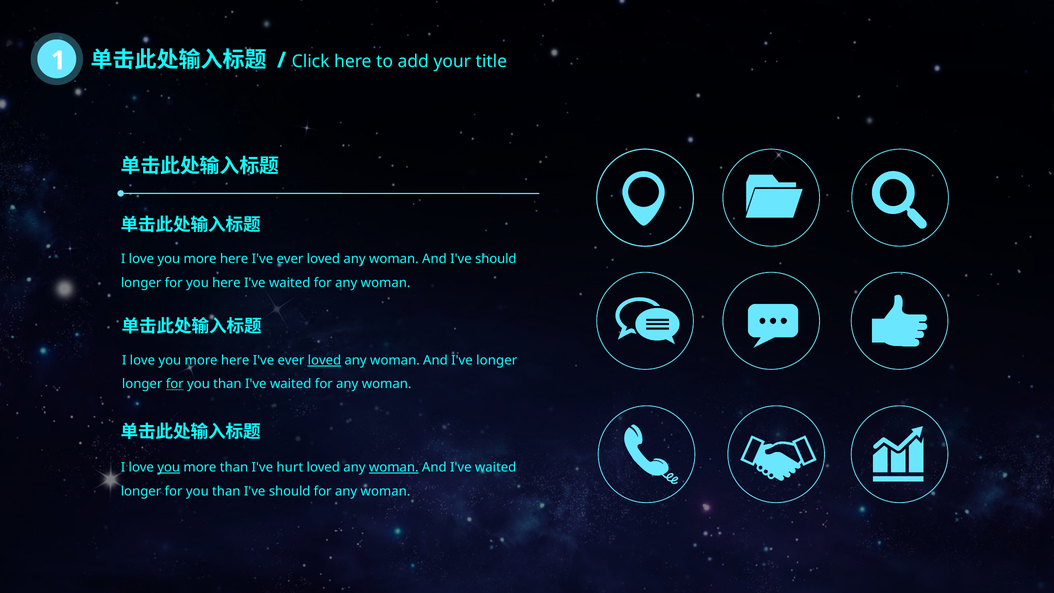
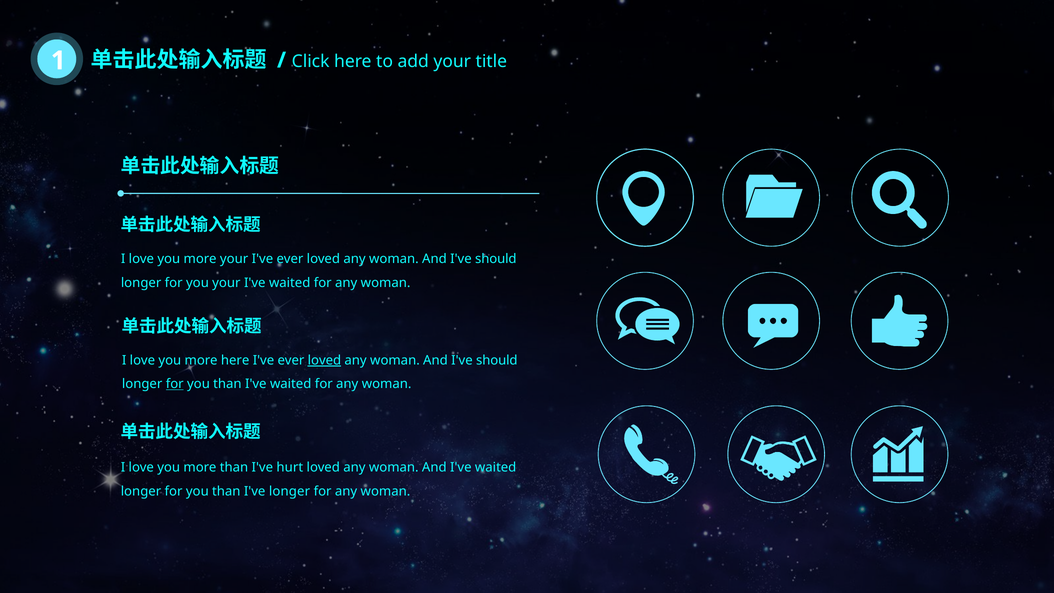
here at (234, 259): here -> your
you here: here -> your
longer at (497, 360): longer -> should
you at (169, 467) underline: present -> none
woman at (394, 467) underline: present -> none
than I've should: should -> longer
